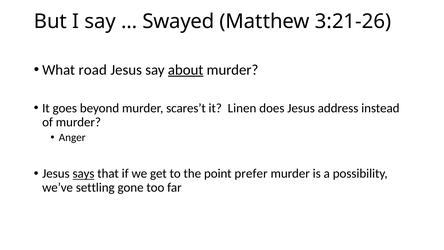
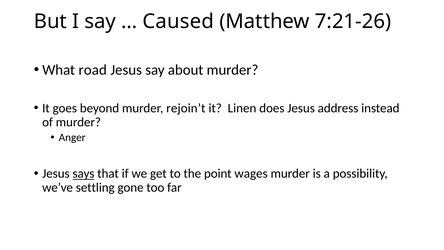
Swayed: Swayed -> Caused
3:21-26: 3:21-26 -> 7:21-26
about underline: present -> none
scares’t: scares’t -> rejoin’t
prefer: prefer -> wages
